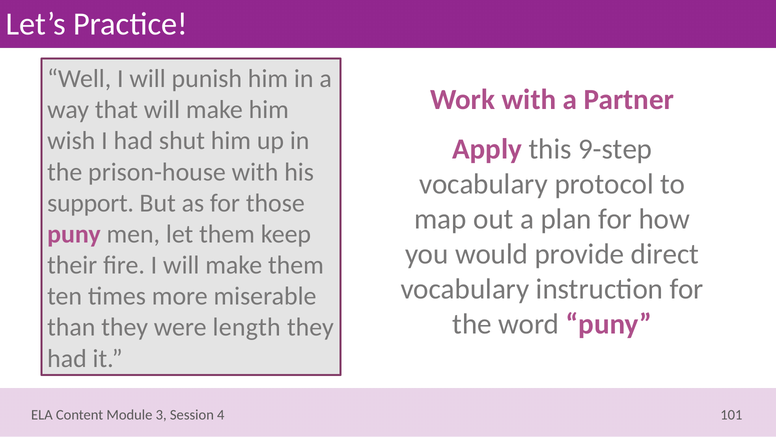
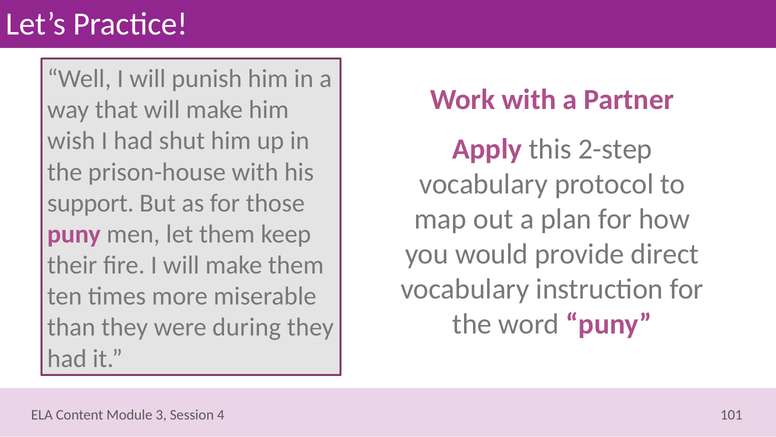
9-step: 9-step -> 2-step
length: length -> during
